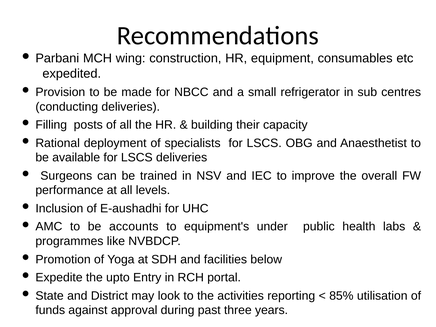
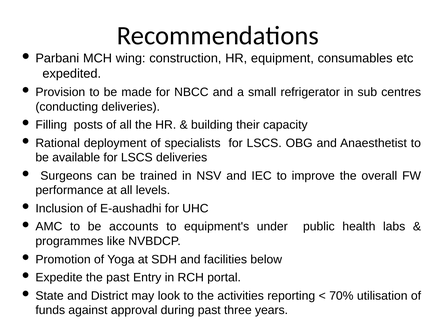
the upto: upto -> past
85%: 85% -> 70%
